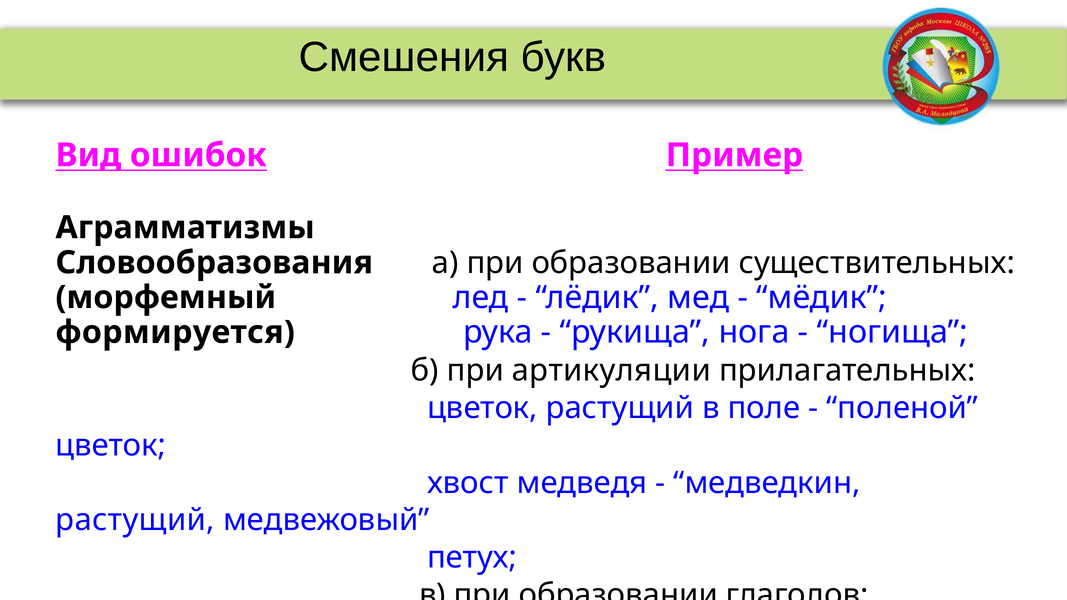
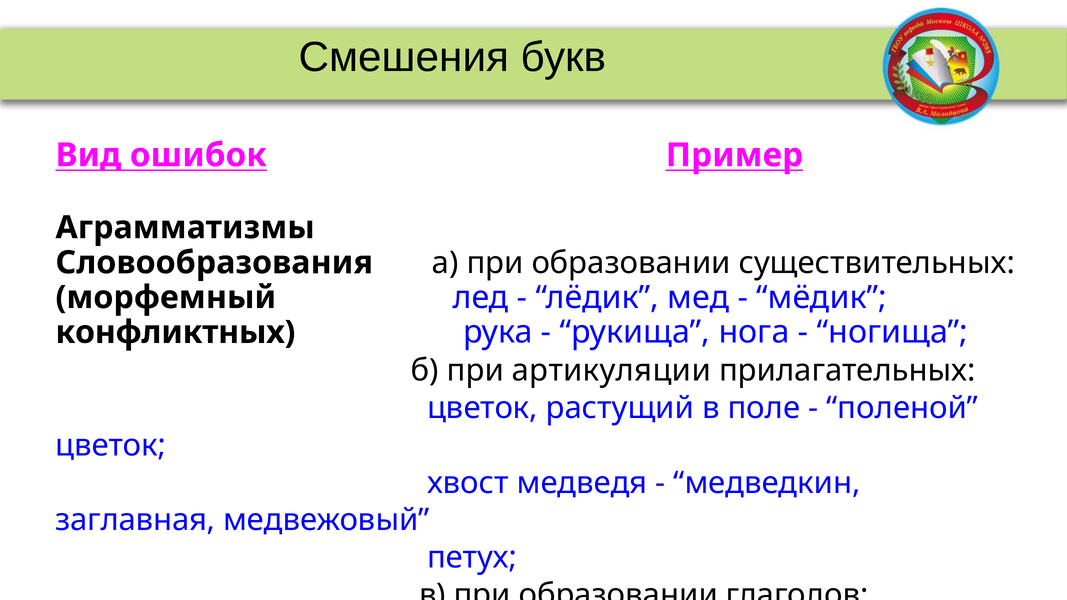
формируется: формируется -> конфликтных
растущий at (135, 520): растущий -> заглавная
